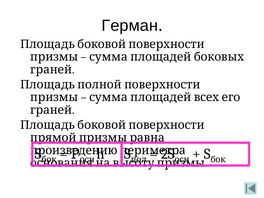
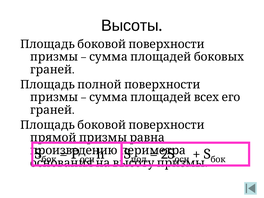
Герман: Герман -> Высоты
